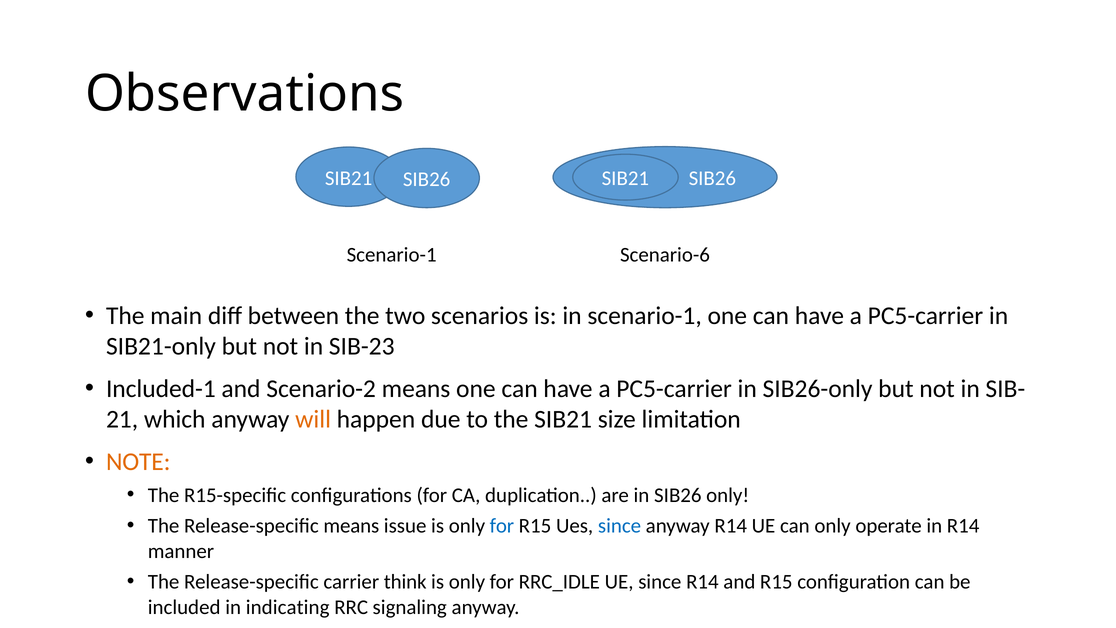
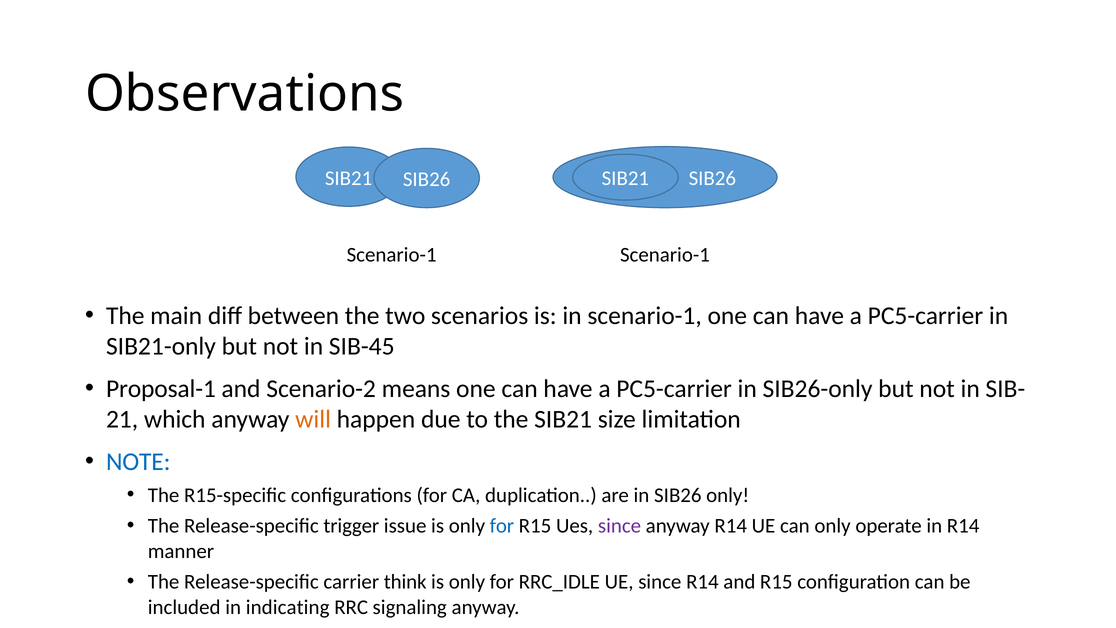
Scenario-1 Scenario-6: Scenario-6 -> Scenario-1
SIB-23: SIB-23 -> SIB-45
Included-1: Included-1 -> Proposal-1
NOTE colour: orange -> blue
Release-specific means: means -> trigger
since at (620, 526) colour: blue -> purple
